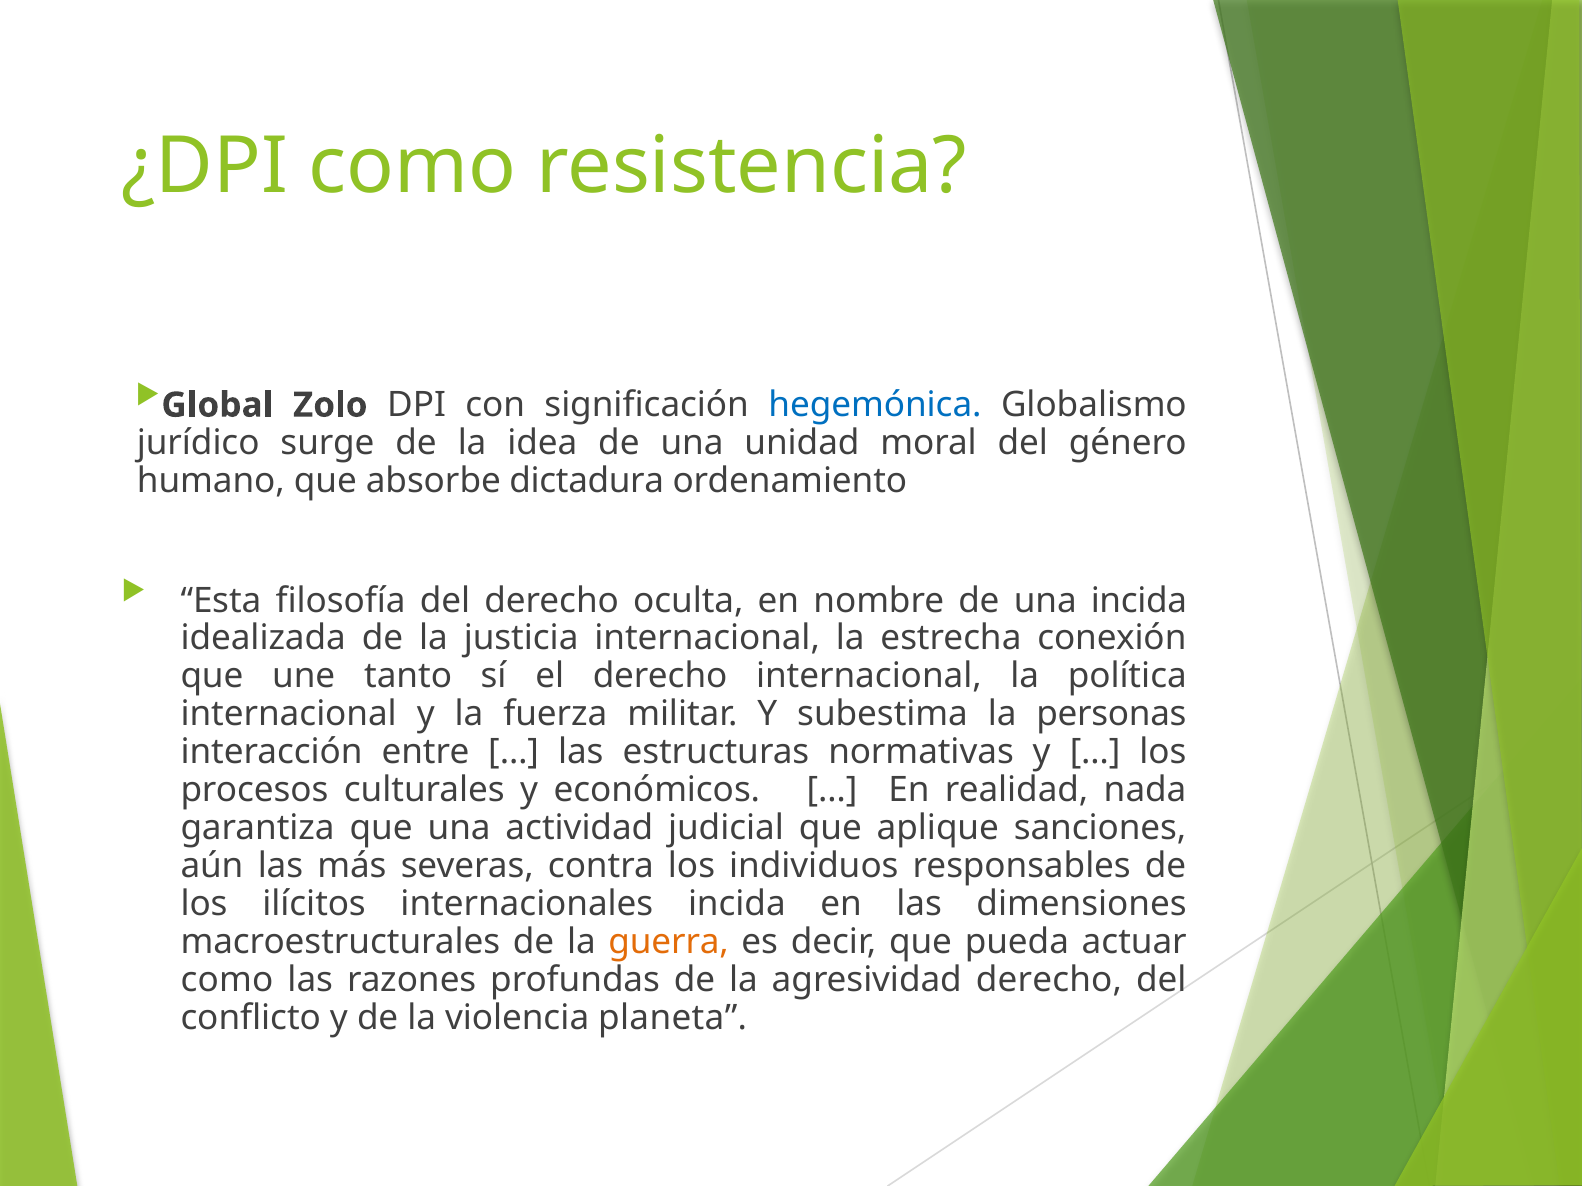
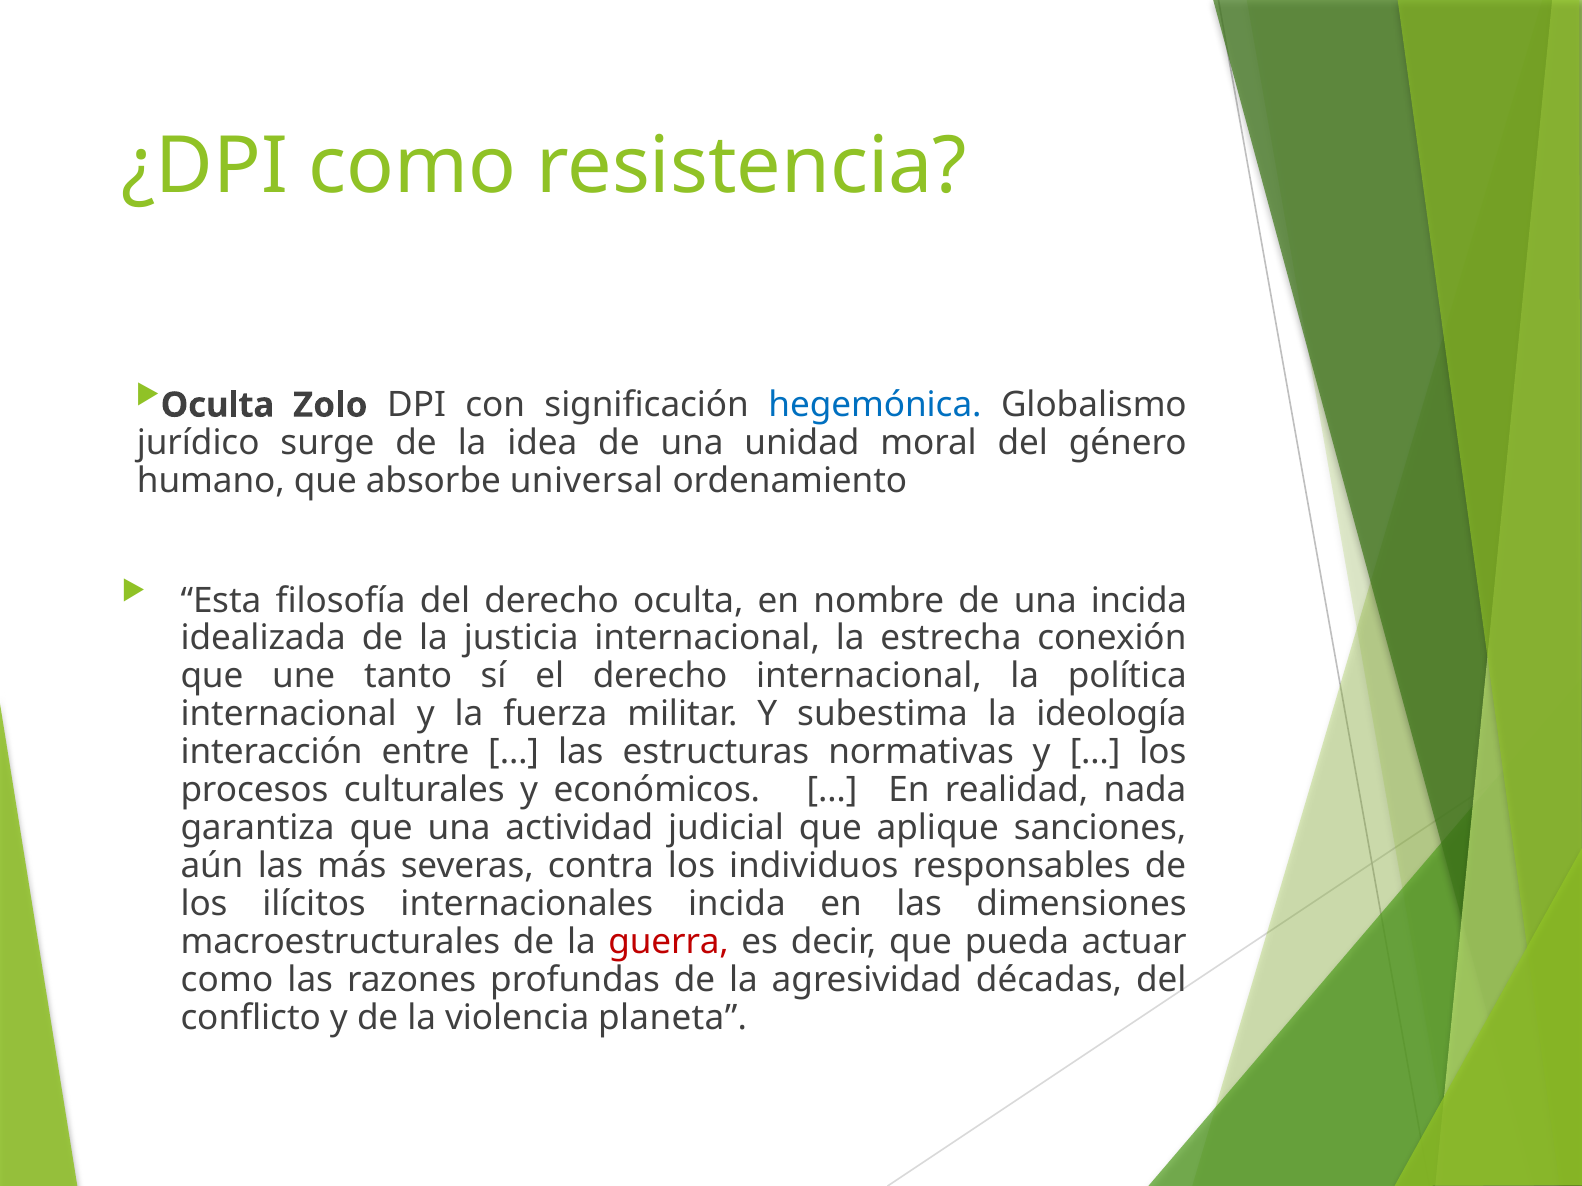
Global at (217, 405): Global -> Oculta
dictadura: dictadura -> universal
personas: personas -> ideología
guerra colour: orange -> red
agresividad derecho: derecho -> décadas
